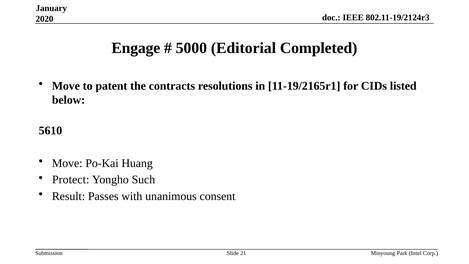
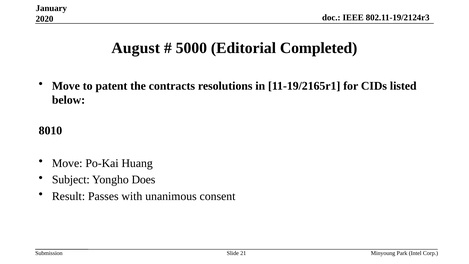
Engage: Engage -> August
5610: 5610 -> 8010
Protect: Protect -> Subject
Such: Such -> Does
